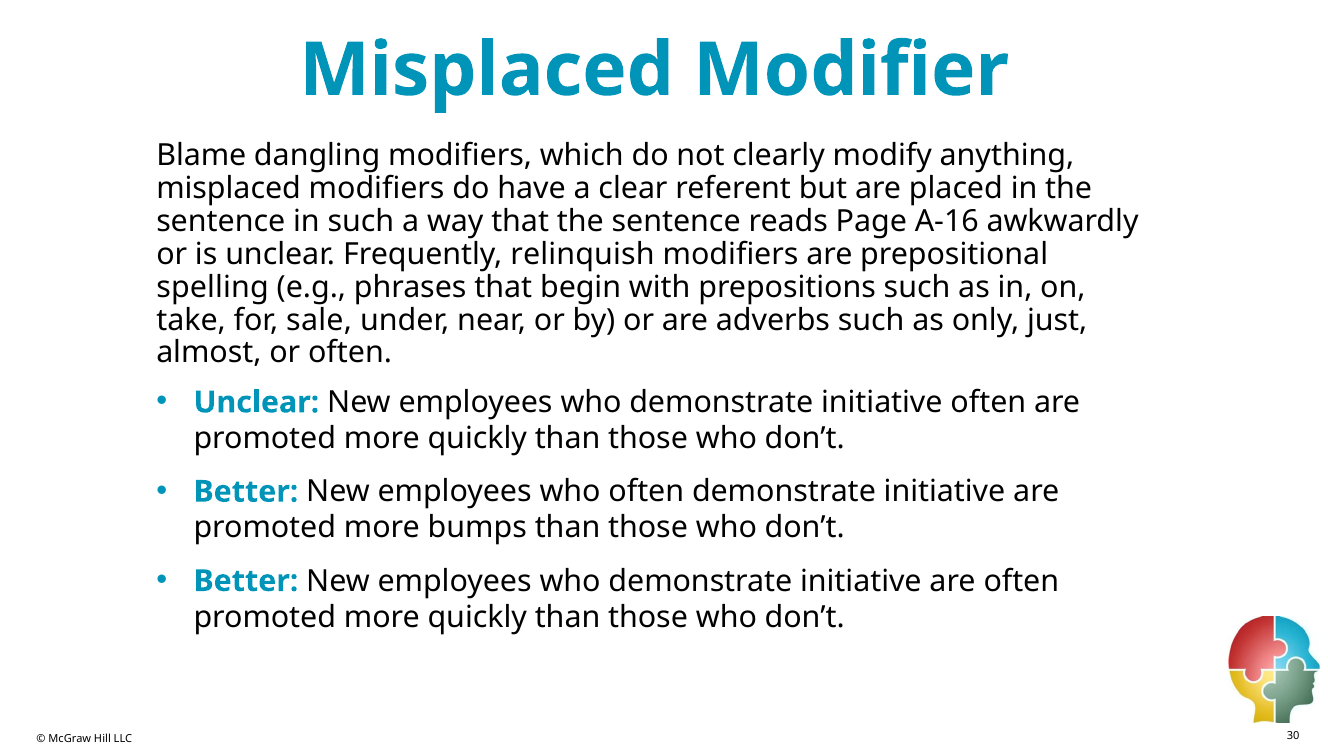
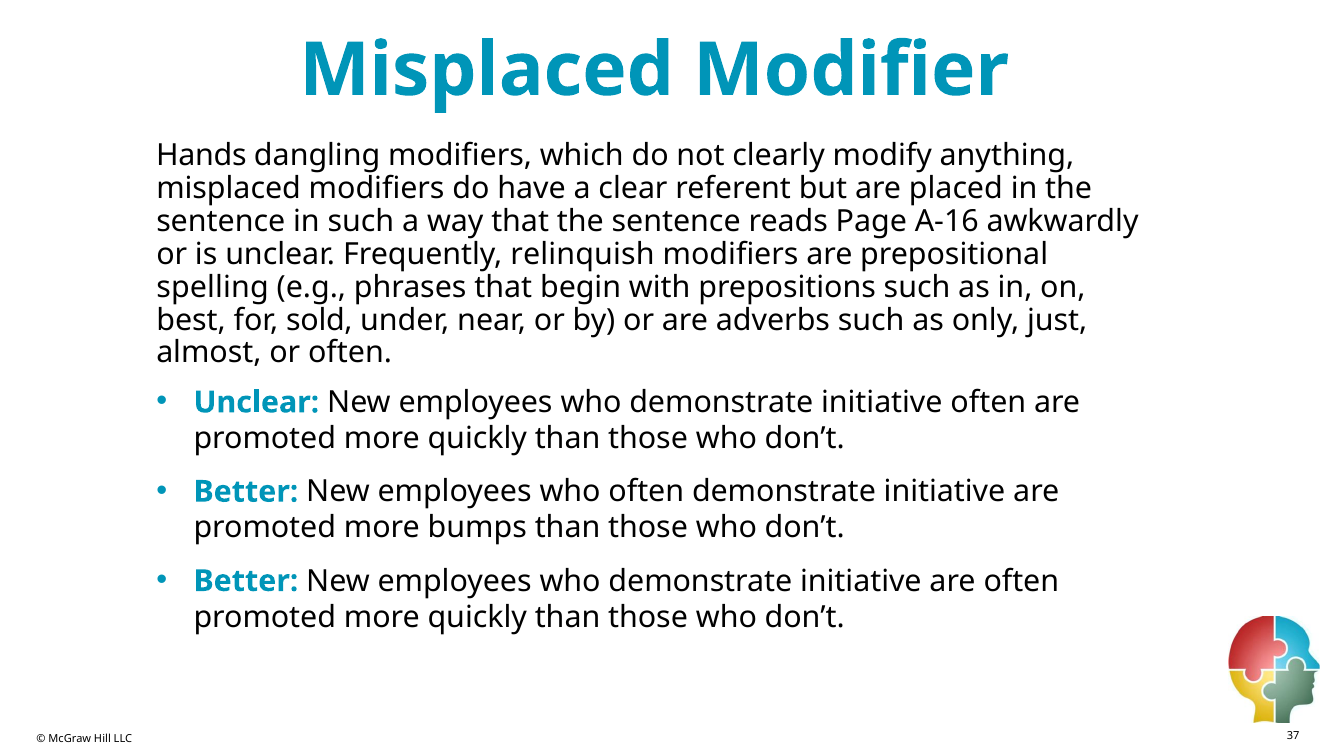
Blame: Blame -> Hands
take: take -> best
sale: sale -> sold
30: 30 -> 37
